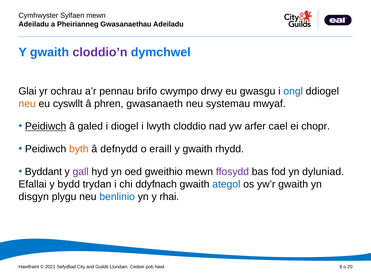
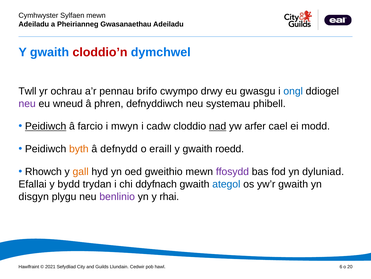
cloddio’n colour: purple -> red
Glai: Glai -> Twll
neu at (27, 103) colour: orange -> purple
cyswllt: cyswllt -> wneud
gwasanaeth: gwasanaeth -> defnyddiwch
mwyaf: mwyaf -> phibell
galed: galed -> farcio
diogel: diogel -> mwyn
lwyth: lwyth -> cadw
nad underline: none -> present
chopr: chopr -> modd
rhydd: rhydd -> roedd
Byddant: Byddant -> Rhowch
gall colour: purple -> orange
benlinio colour: blue -> purple
